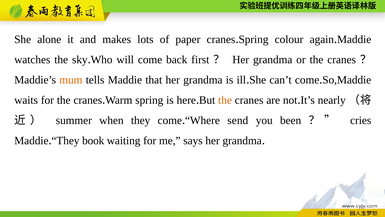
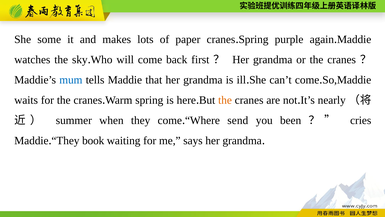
alone: alone -> some
colour: colour -> purple
mum colour: orange -> blue
